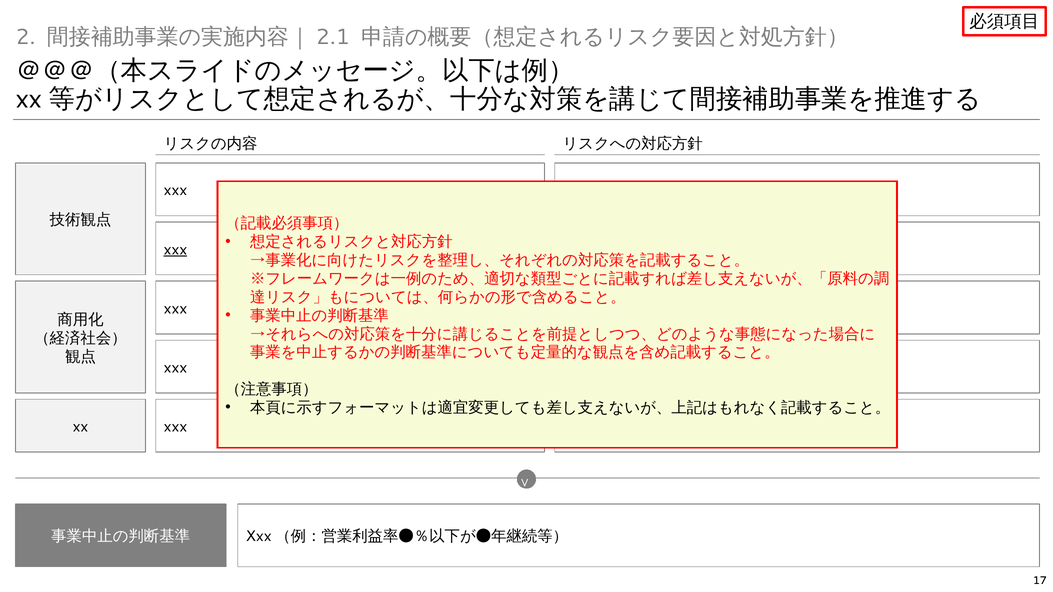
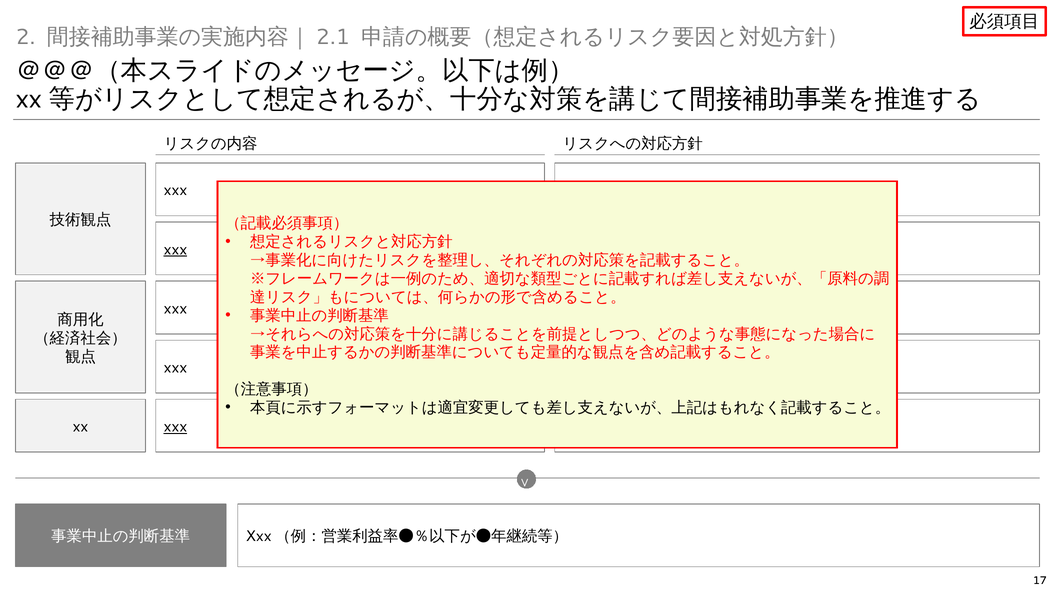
xxx at (175, 427) underline: none -> present
